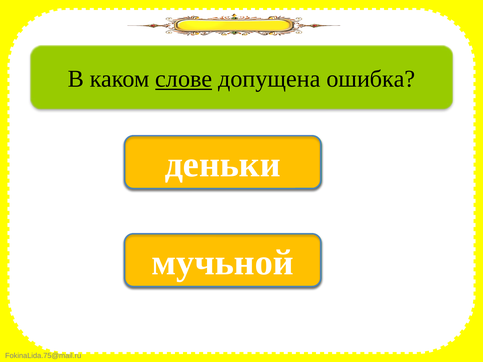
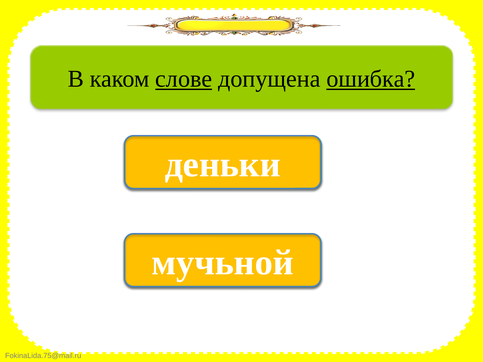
ошибка underline: none -> present
